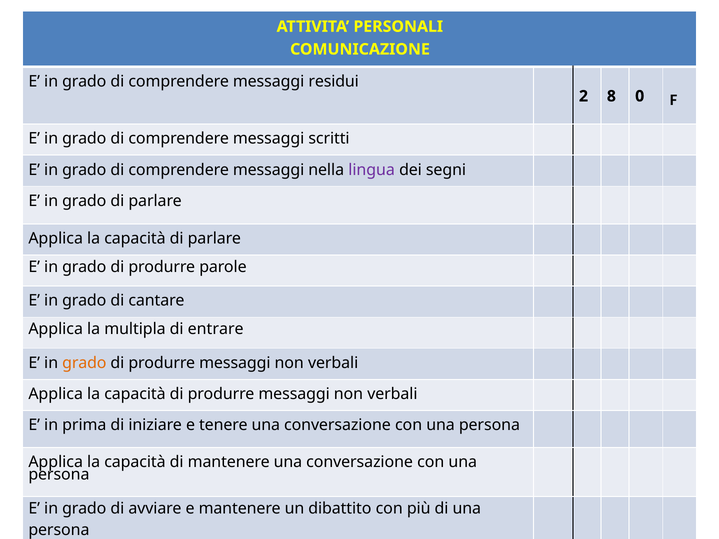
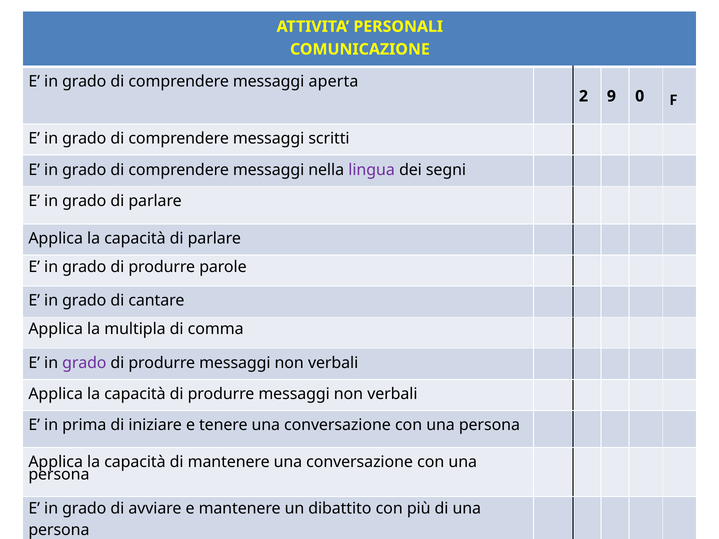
residui: residui -> aperta
8: 8 -> 9
entrare: entrare -> comma
grado at (84, 363) colour: orange -> purple
